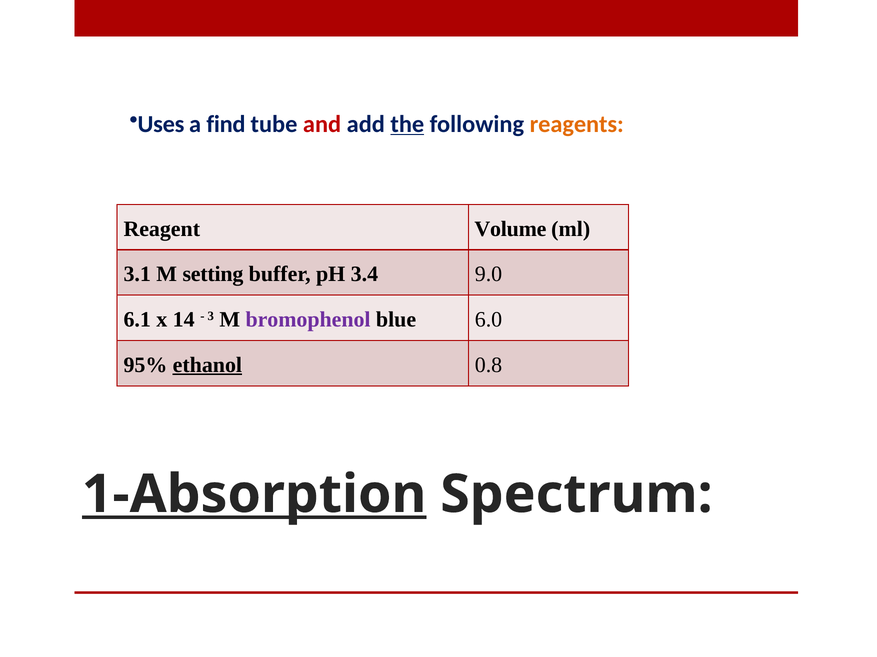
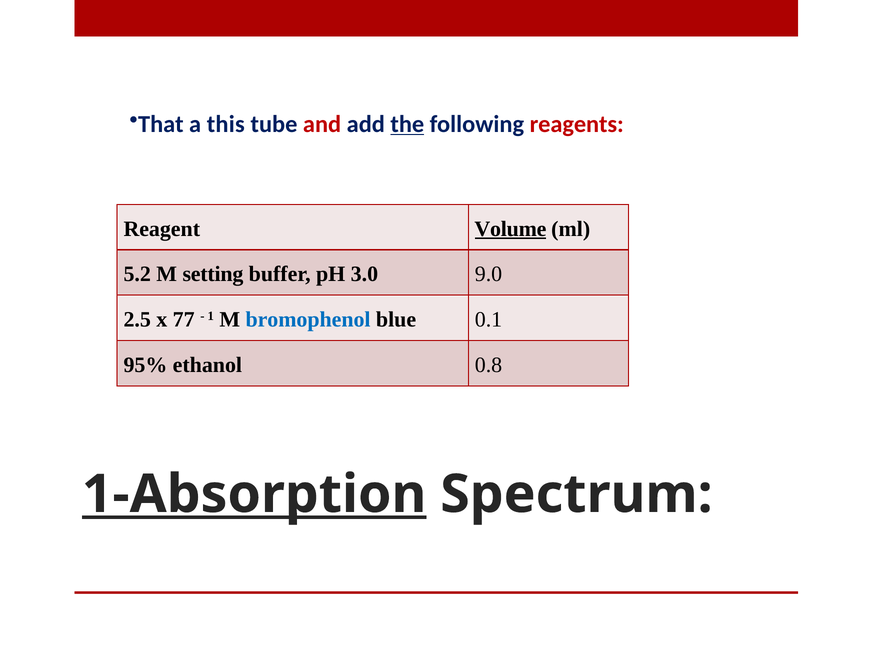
Uses: Uses -> That
find: find -> this
reagents colour: orange -> red
Volume underline: none -> present
3.1: 3.1 -> 5.2
3.4: 3.4 -> 3.0
6.1: 6.1 -> 2.5
14: 14 -> 77
3: 3 -> 1
bromophenol colour: purple -> blue
6.0: 6.0 -> 0.1
ethanol underline: present -> none
